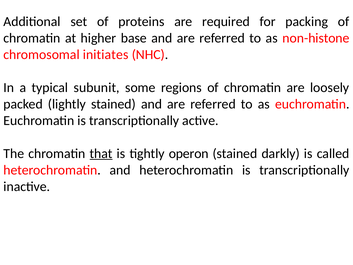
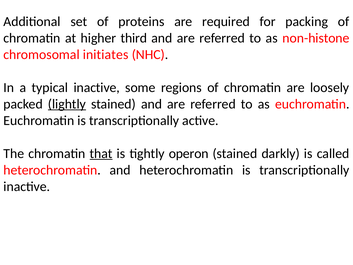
base: base -> third
typical subunit: subunit -> inactive
lightly underline: none -> present
